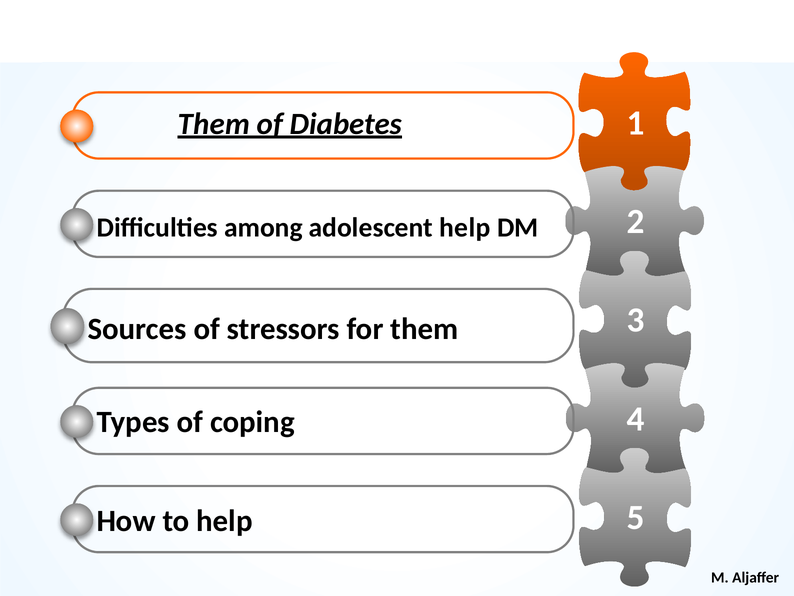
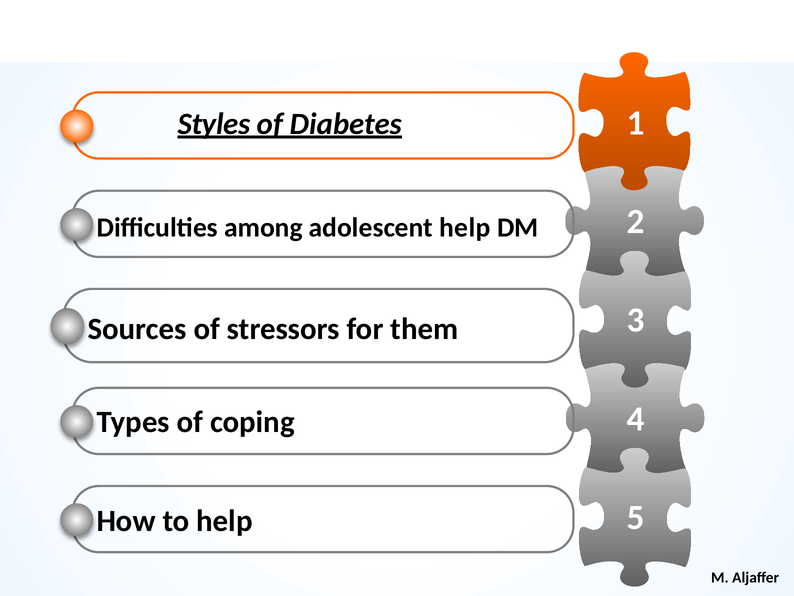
Them at (214, 124): Them -> Styles
